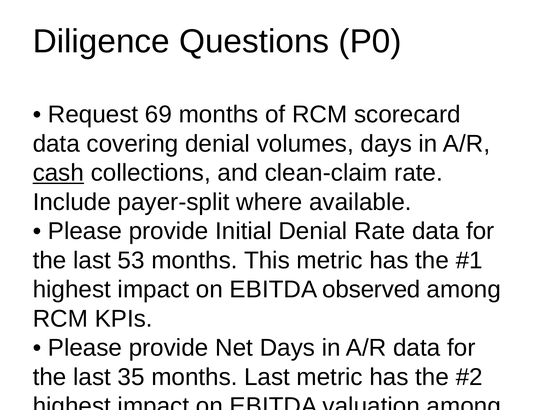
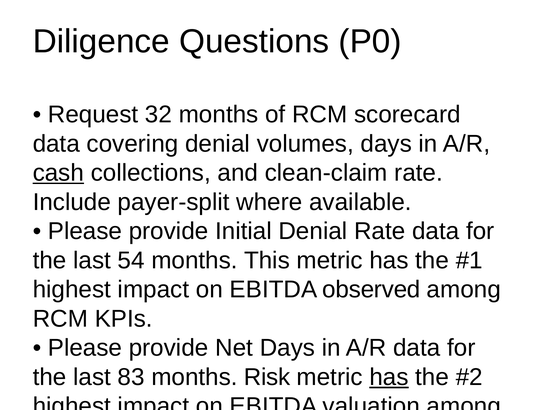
69: 69 -> 32
53: 53 -> 54
35: 35 -> 83
months Last: Last -> Risk
has at (389, 377) underline: none -> present
